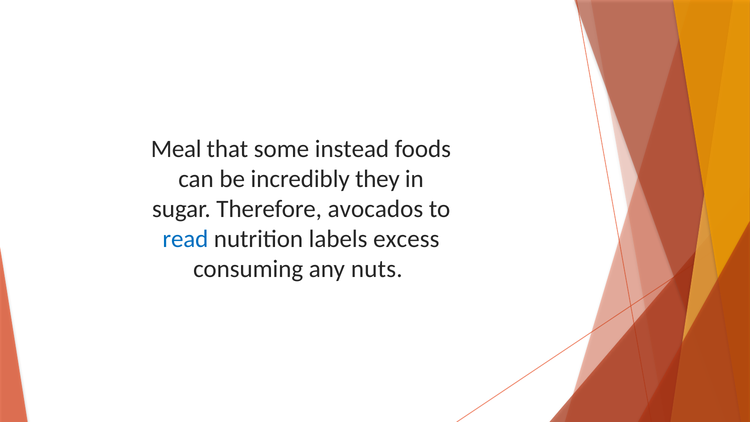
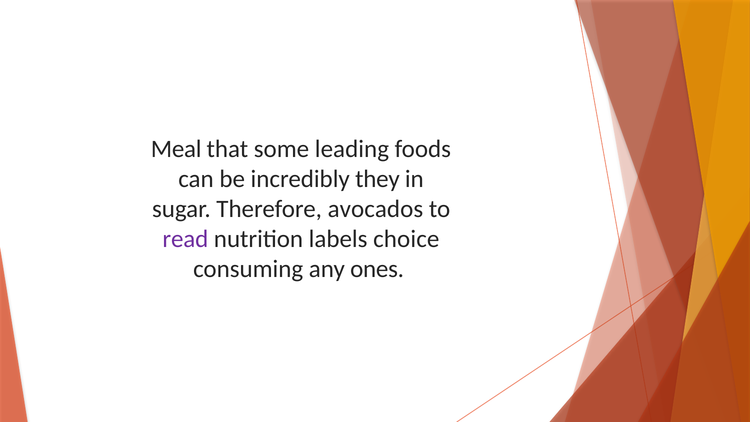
instead: instead -> leading
read colour: blue -> purple
excess: excess -> choice
nuts: nuts -> ones
